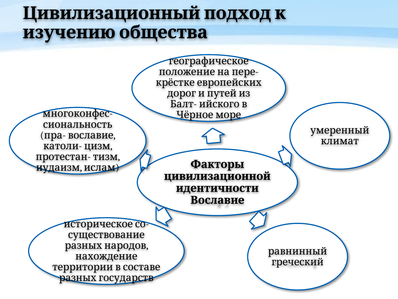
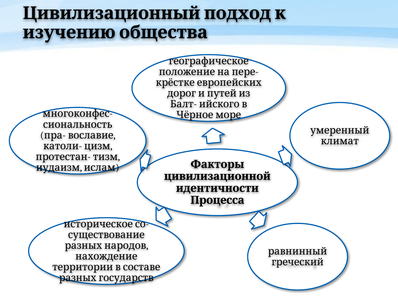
Вославие at (217, 200): Вославие -> Процесса
